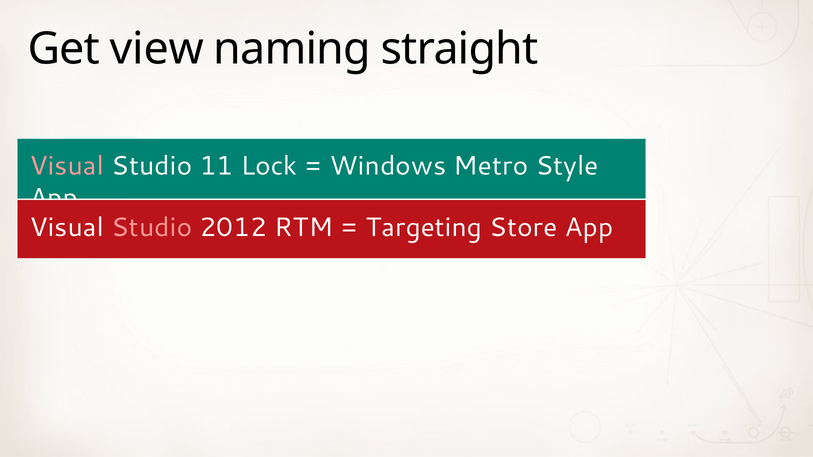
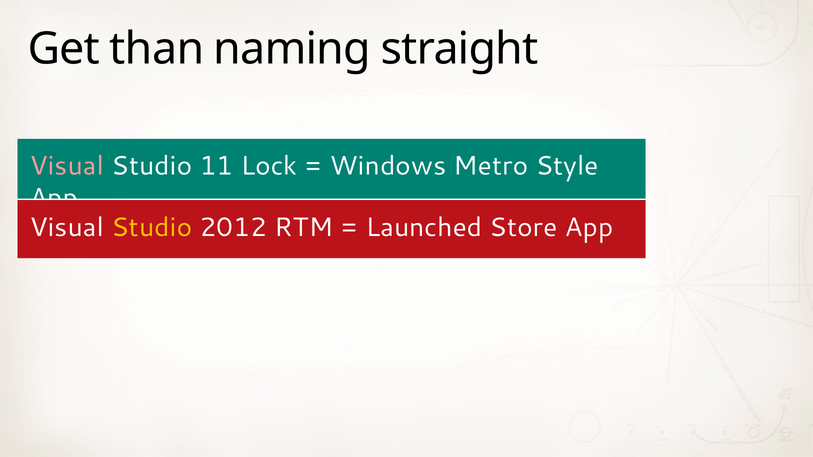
view: view -> than
Studio at (152, 228) colour: pink -> yellow
Targeting: Targeting -> Launched
